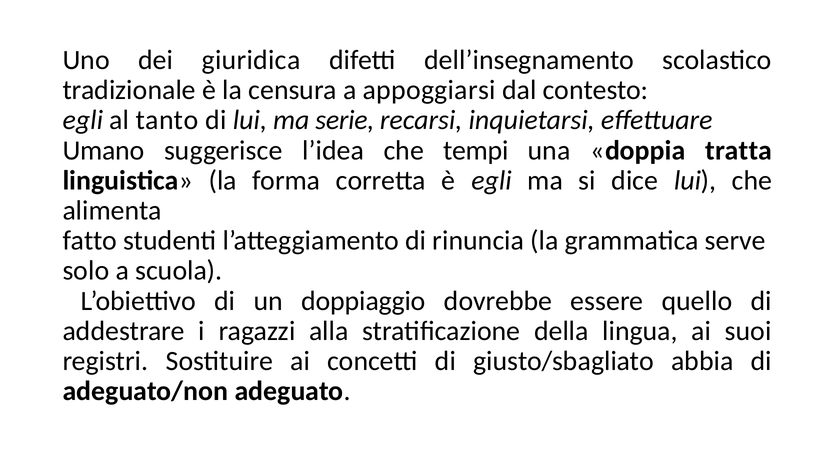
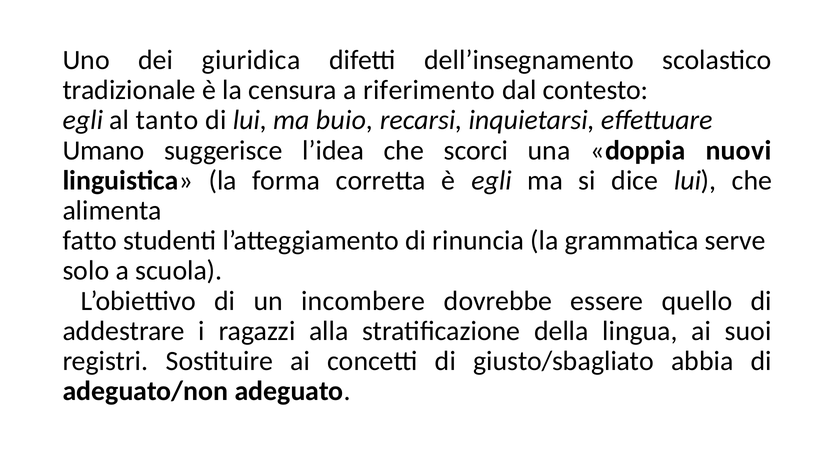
appoggiarsi: appoggiarsi -> riferimento
serie: serie -> buio
tempi: tempi -> scorci
tratta: tratta -> nuovi
doppiaggio: doppiaggio -> incombere
